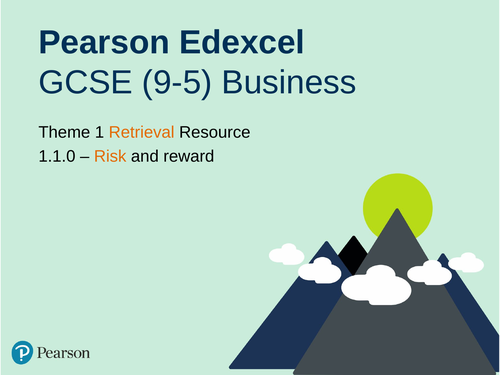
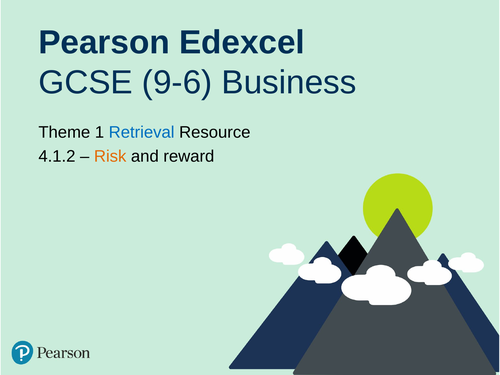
9-5: 9-5 -> 9-6
Retrieval colour: orange -> blue
1.1.0: 1.1.0 -> 4.1.2
